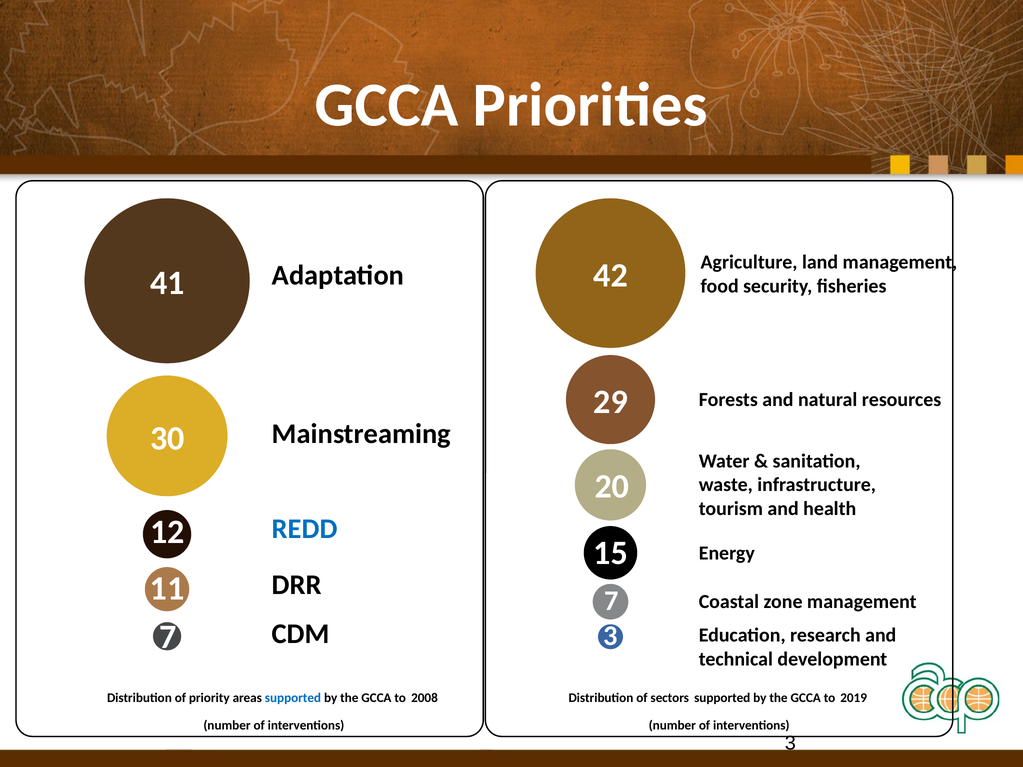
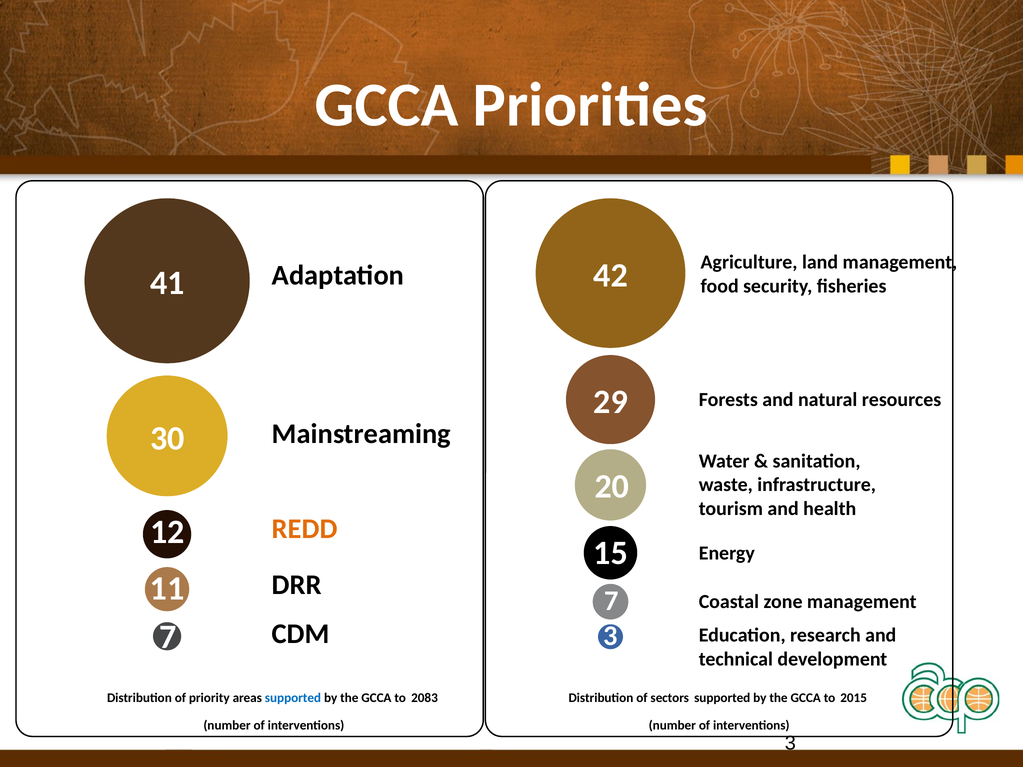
REDD colour: blue -> orange
2008: 2008 -> 2083
2019: 2019 -> 2015
